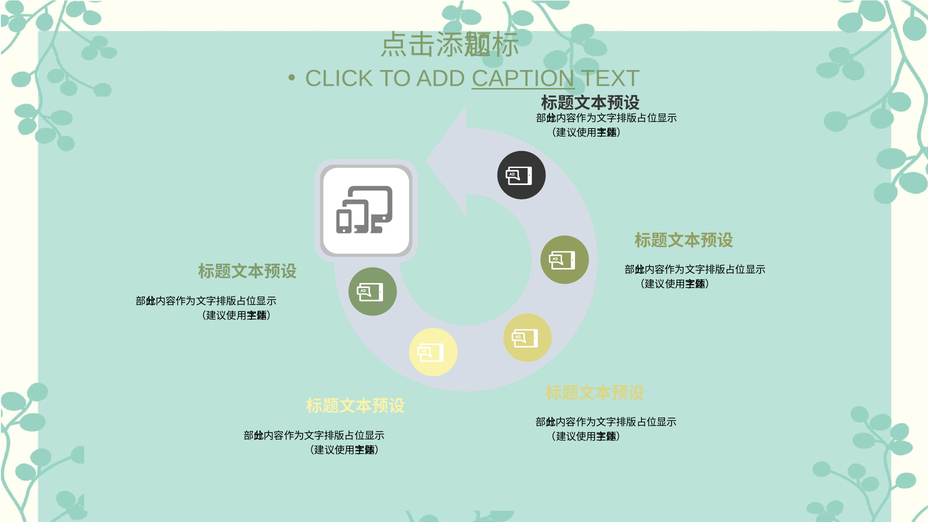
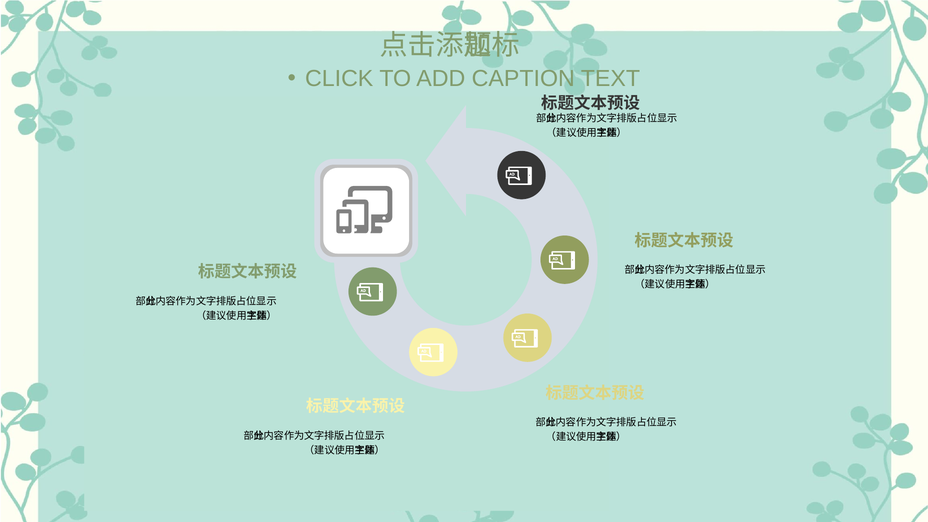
CAPTION underline: present -> none
